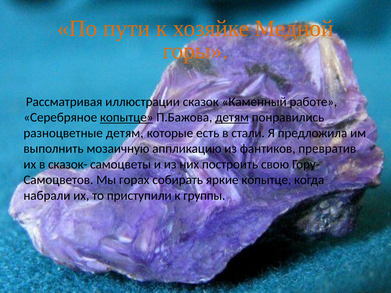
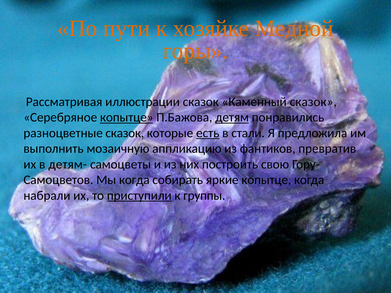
Каменный работе: работе -> сказок
разноцветные детям: детям -> сказок
есть underline: none -> present
сказок-: сказок- -> детям-
Мы горах: горах -> когда
приступили underline: none -> present
